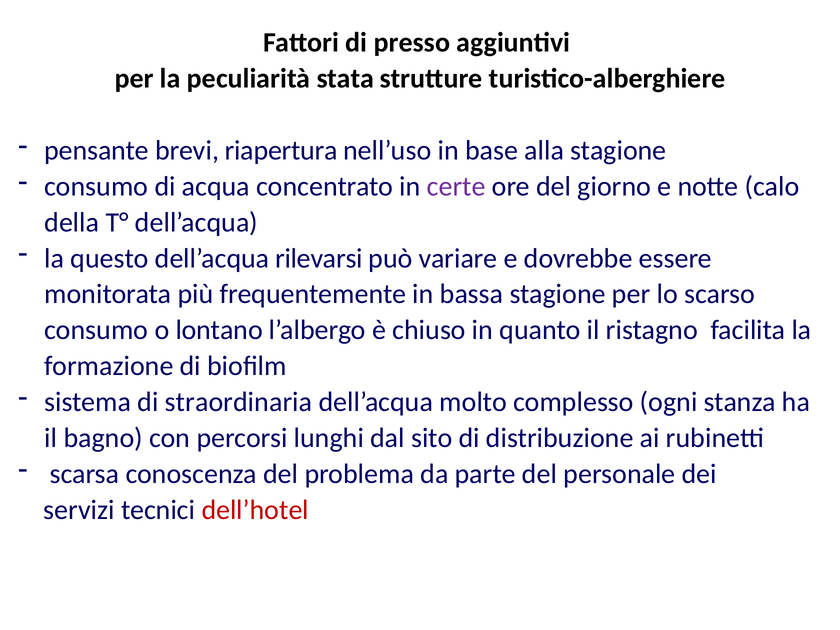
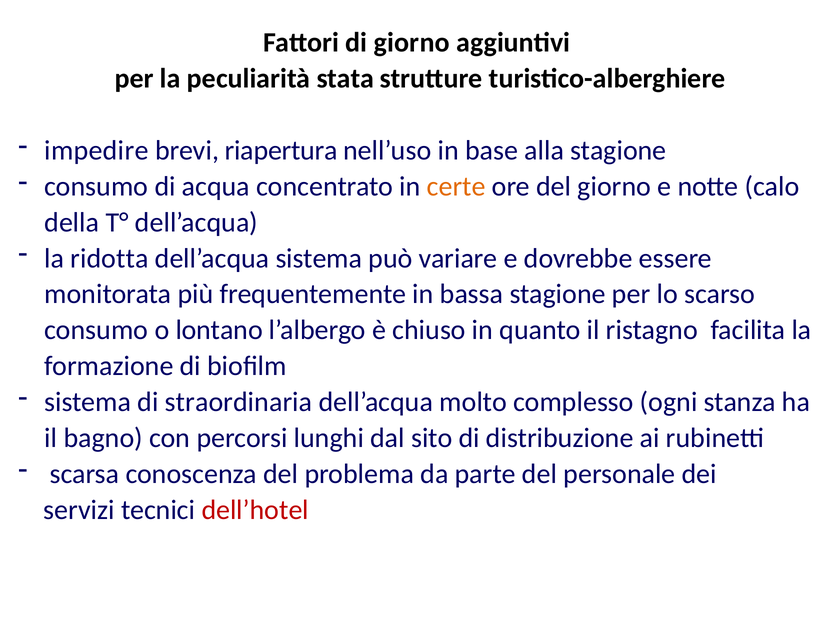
di presso: presso -> giorno
pensante: pensante -> impedire
certe colour: purple -> orange
questo: questo -> ridotta
dell’acqua rilevarsi: rilevarsi -> sistema
